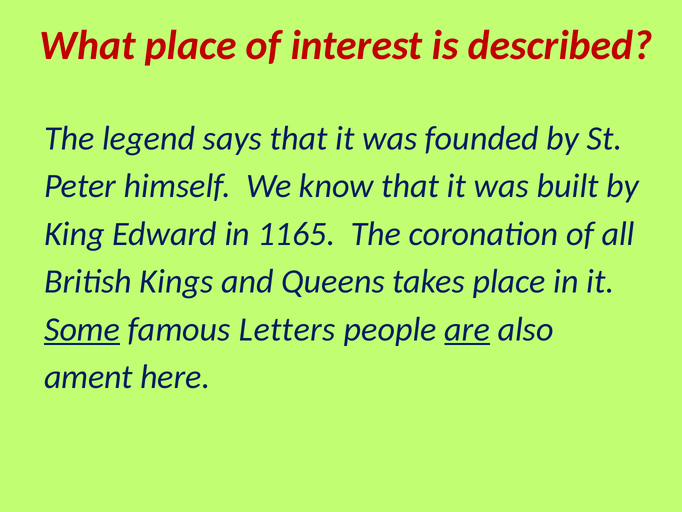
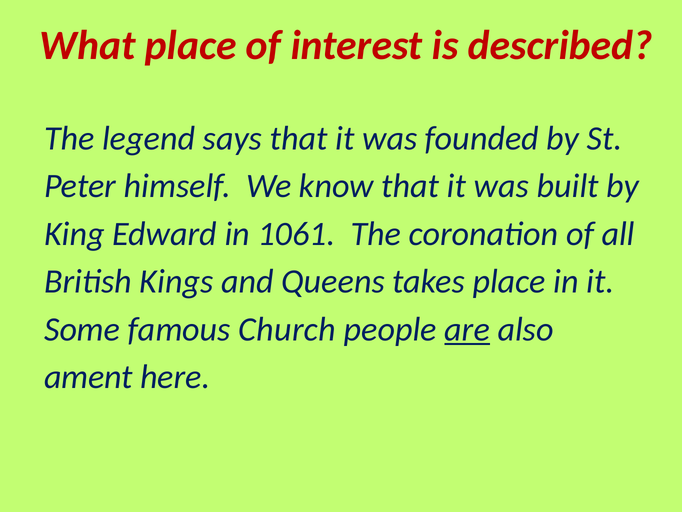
1165: 1165 -> 1061
Some underline: present -> none
Letters: Letters -> Church
